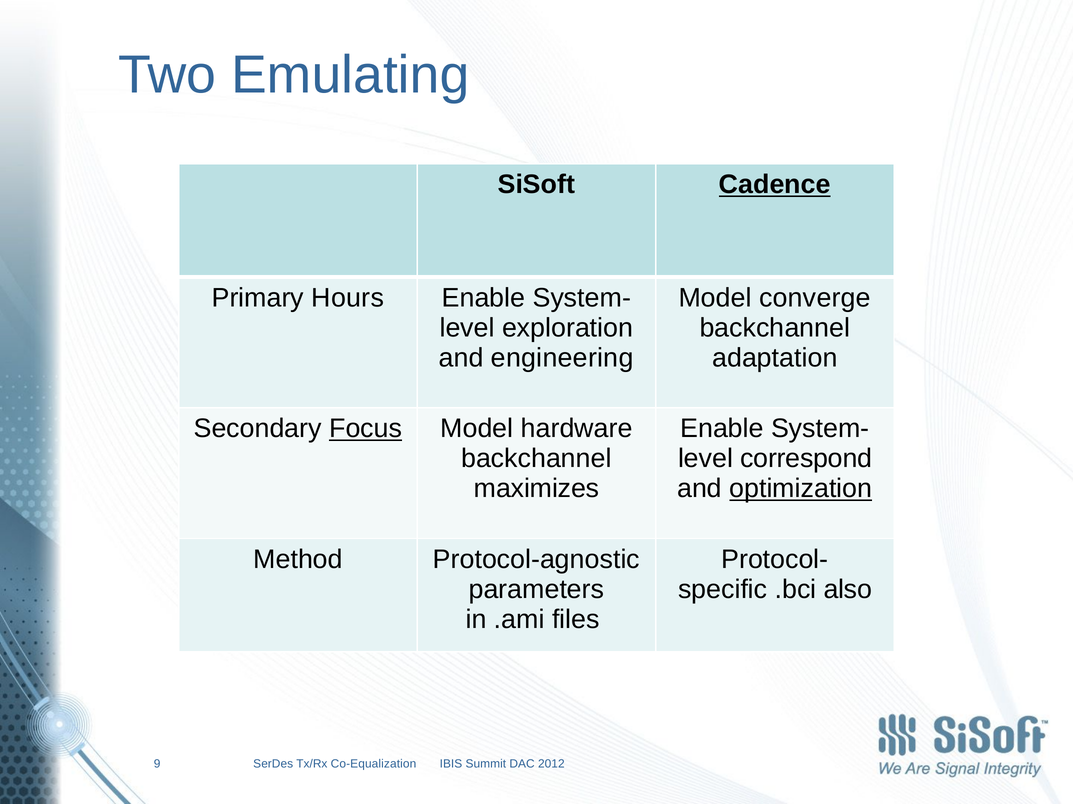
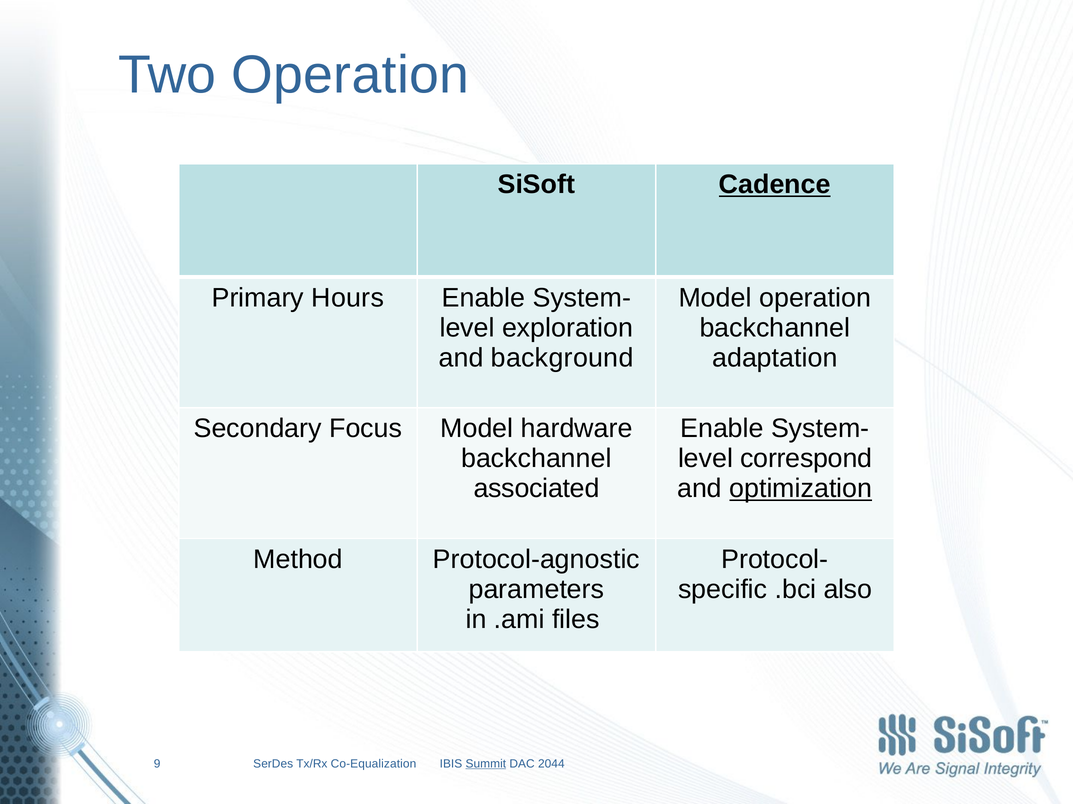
Two Emulating: Emulating -> Operation
Model converge: converge -> operation
engineering: engineering -> background
Focus underline: present -> none
maximizes: maximizes -> associated
Summit underline: none -> present
2012: 2012 -> 2044
